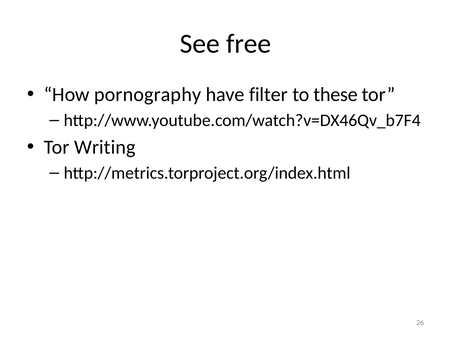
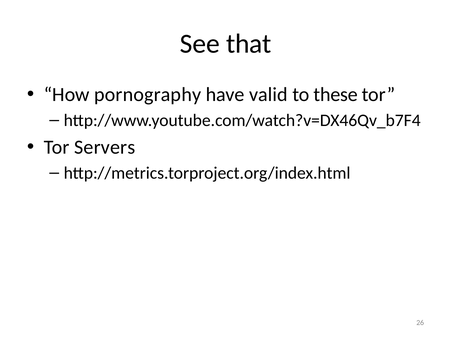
free: free -> that
filter: filter -> valid
Writing: Writing -> Servers
